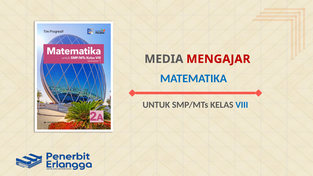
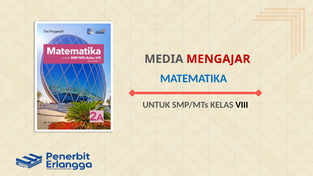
VIII colour: blue -> black
